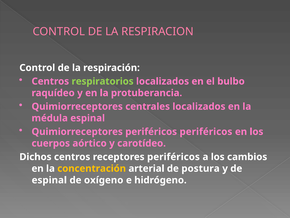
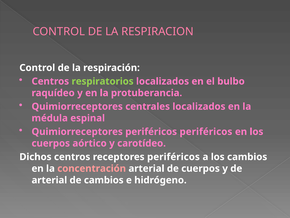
concentración colour: yellow -> pink
de postura: postura -> cuerpos
espinal at (49, 180): espinal -> arterial
de oxígeno: oxígeno -> cambios
